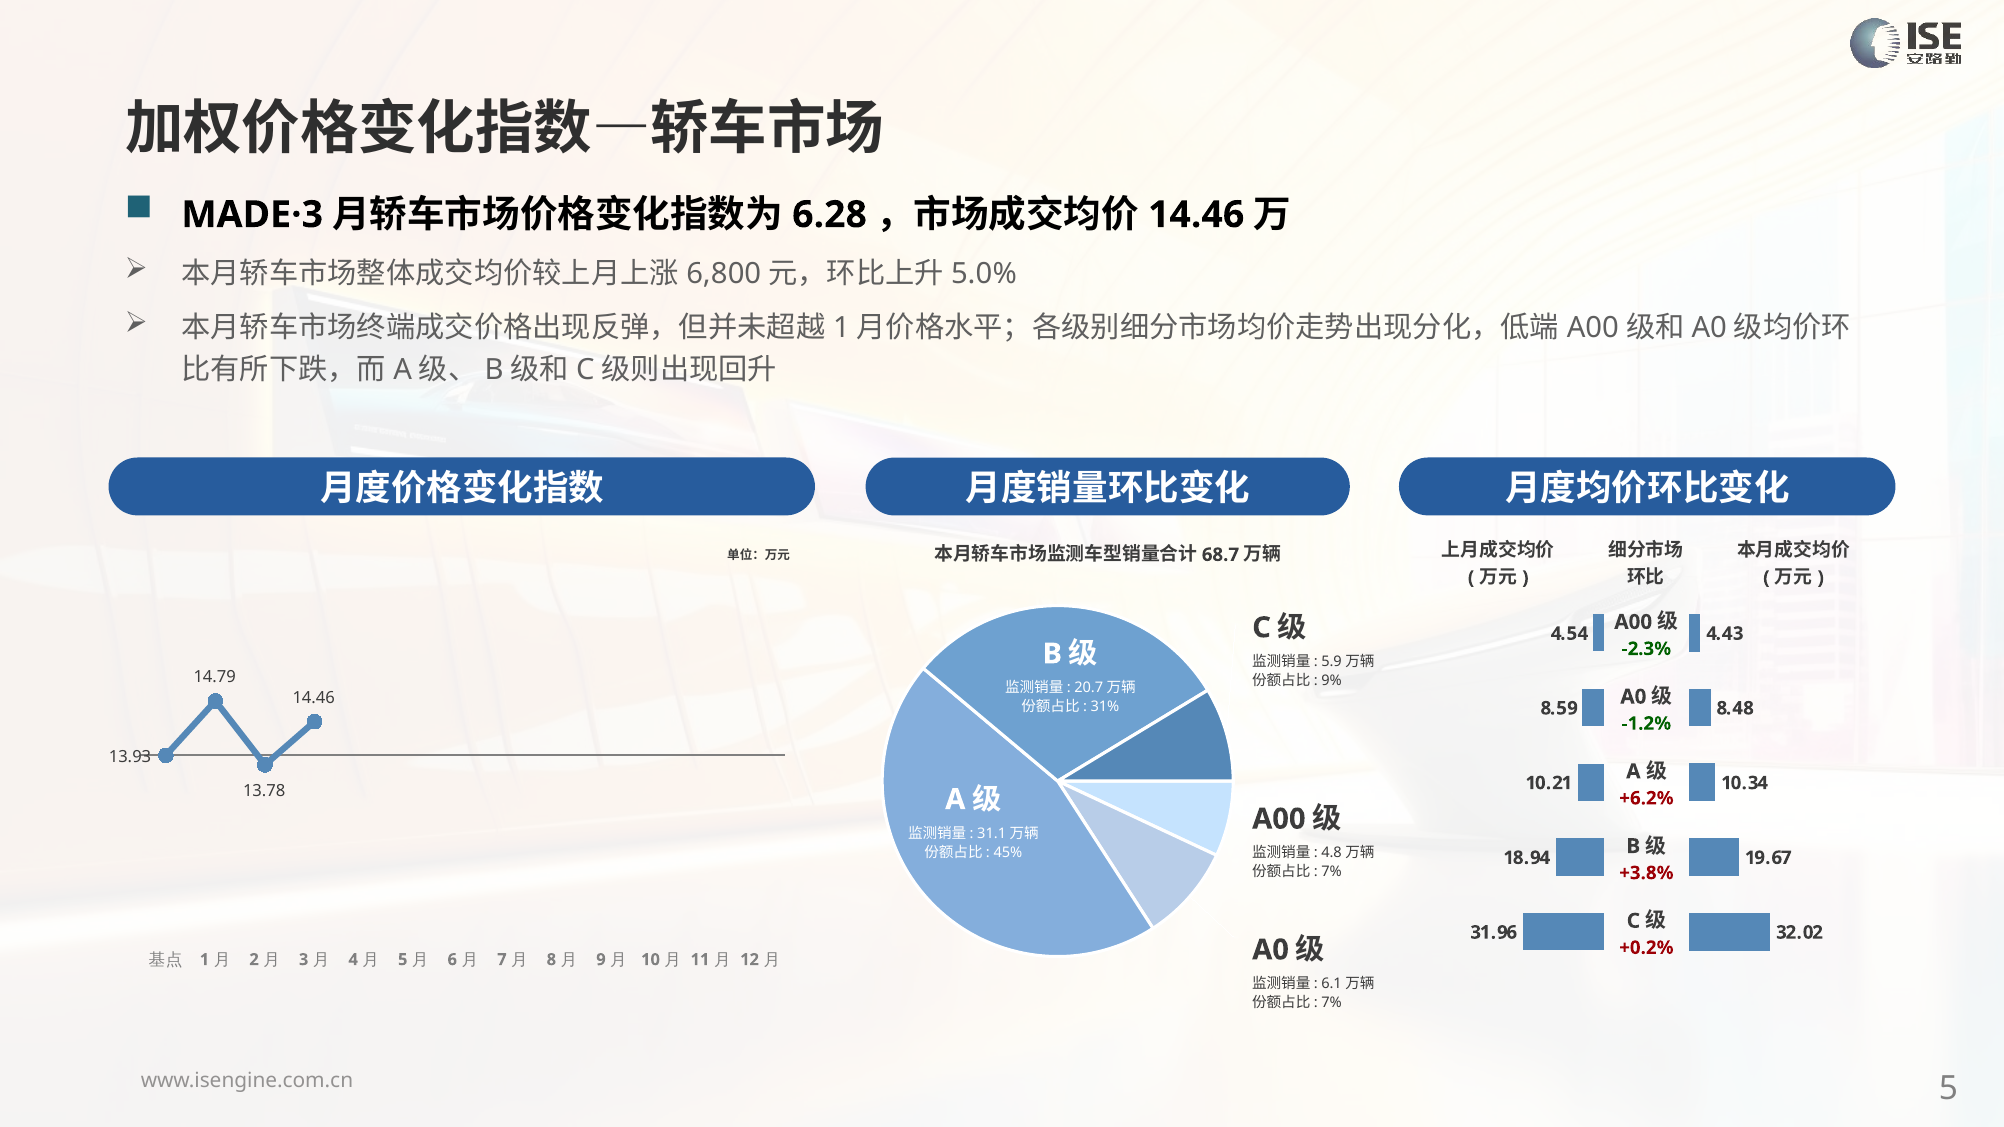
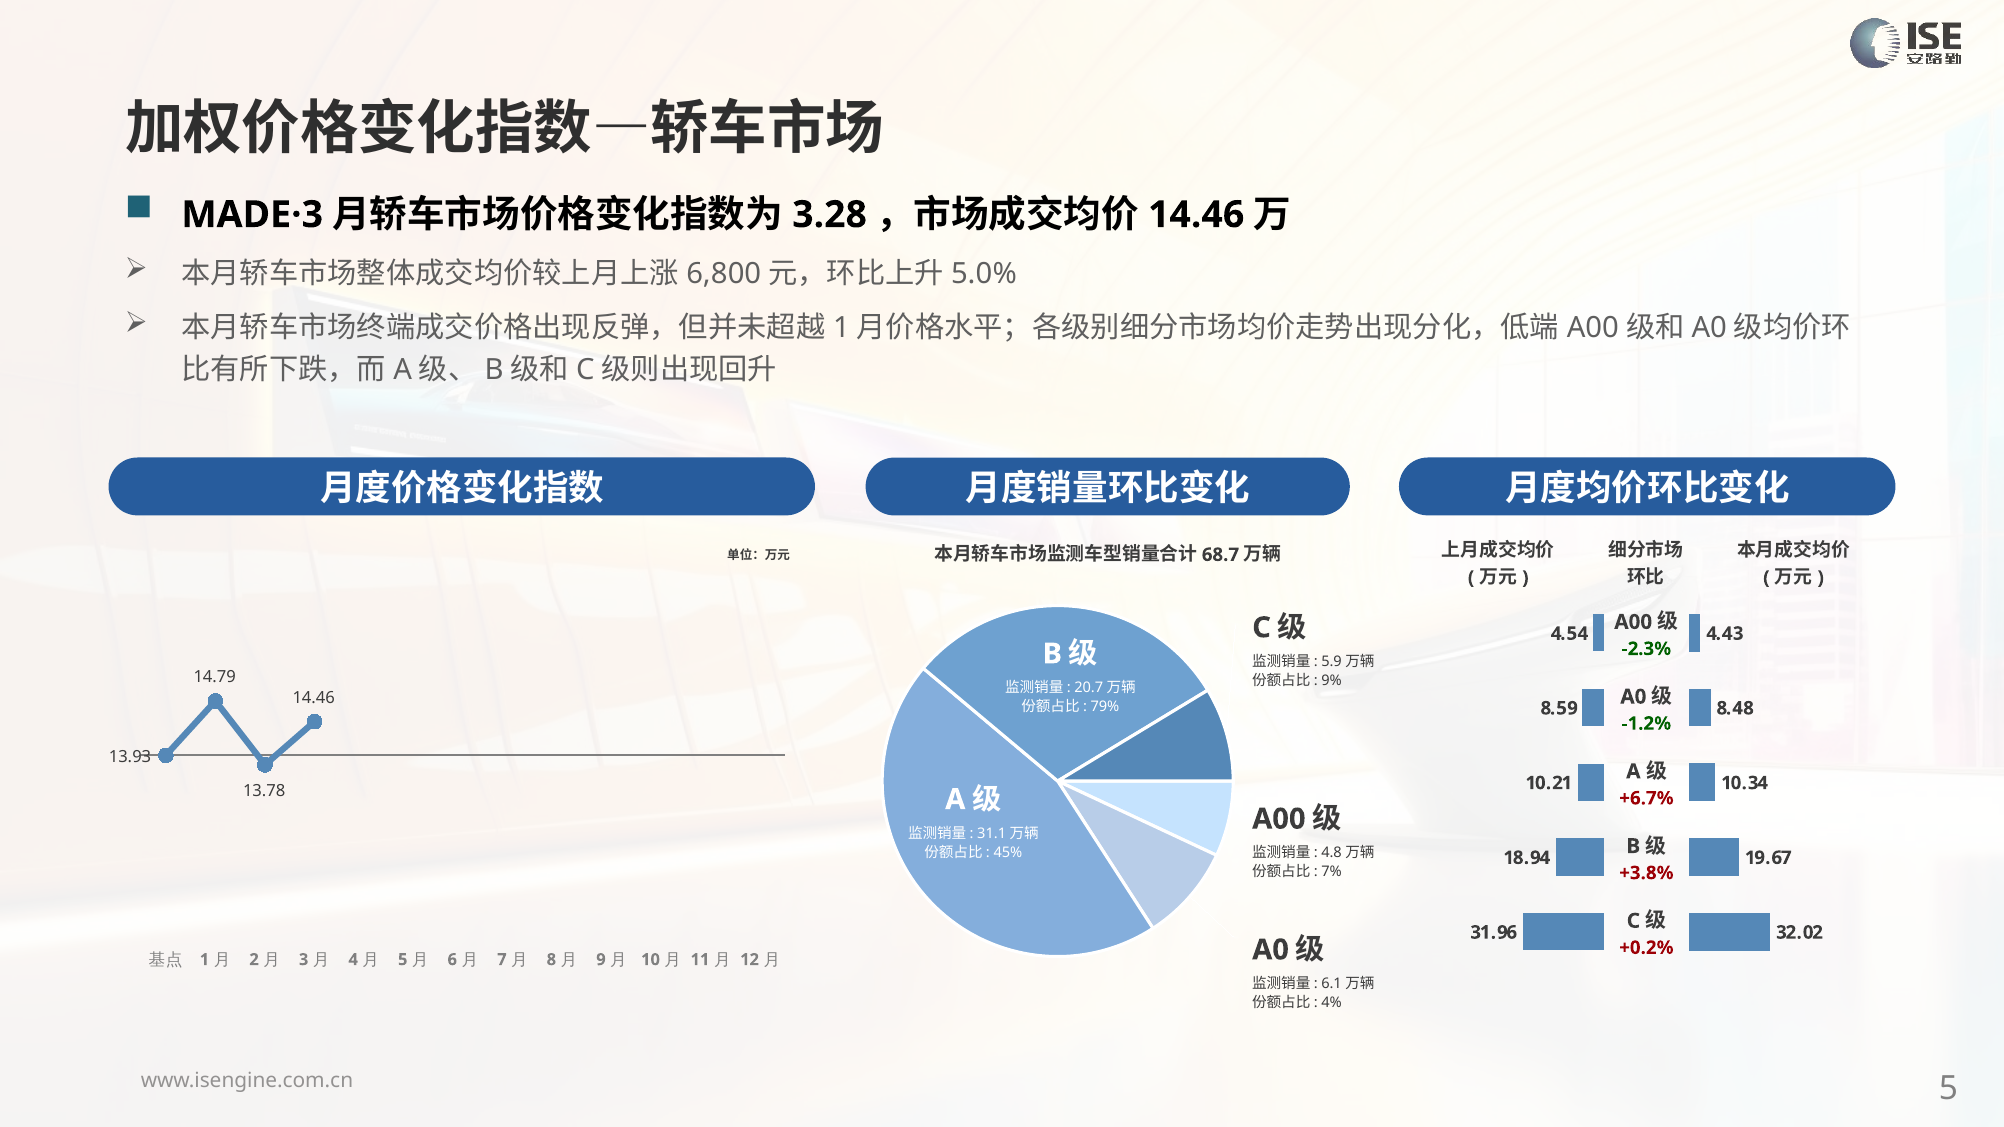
6.28: 6.28 -> 3.28
31%: 31% -> 79%
+6.2%: +6.2% -> +6.7%
7% at (1331, 1003): 7% -> 4%
